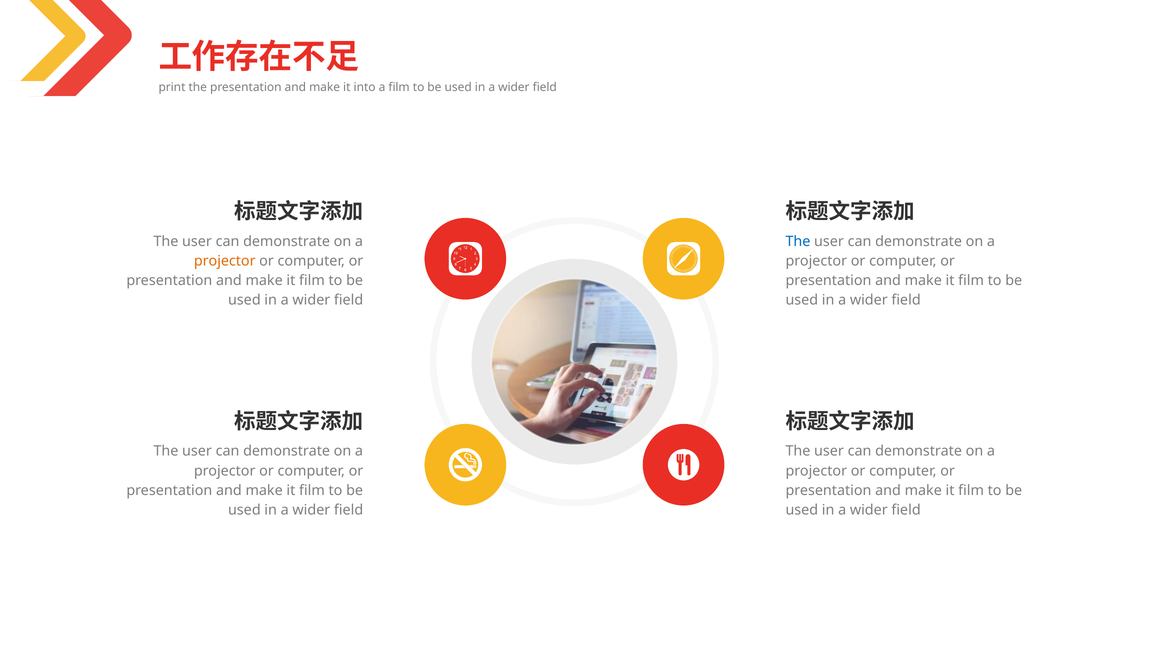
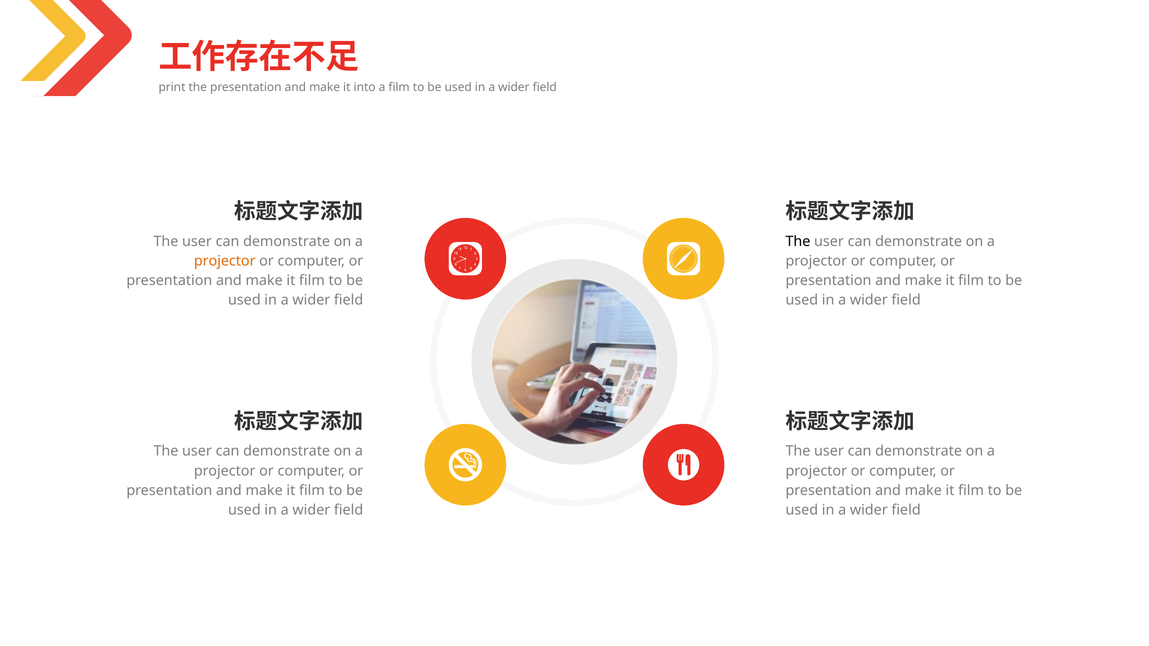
The at (798, 241) colour: blue -> black
